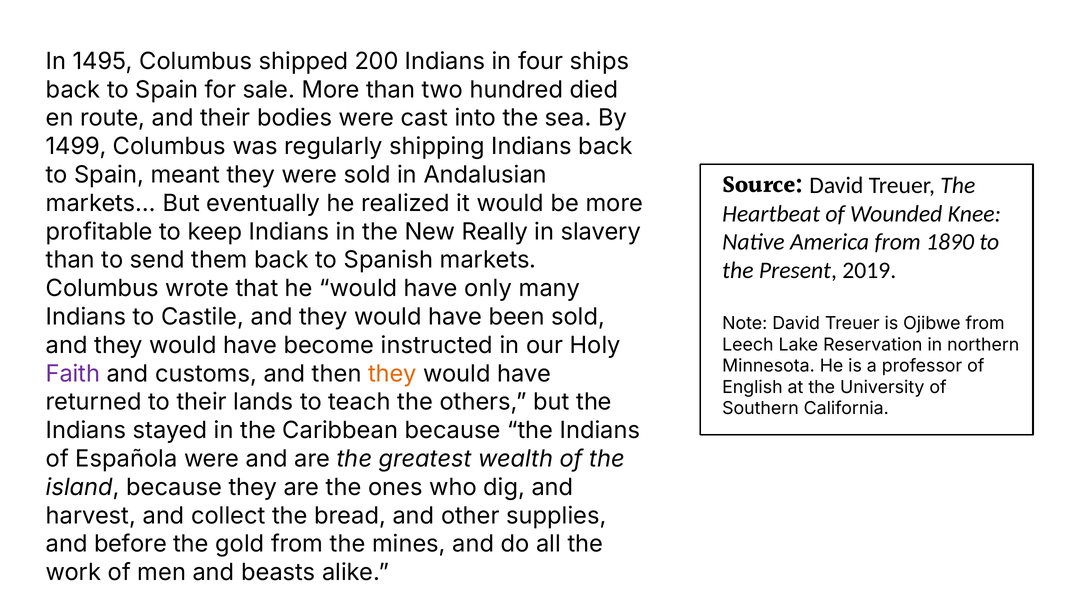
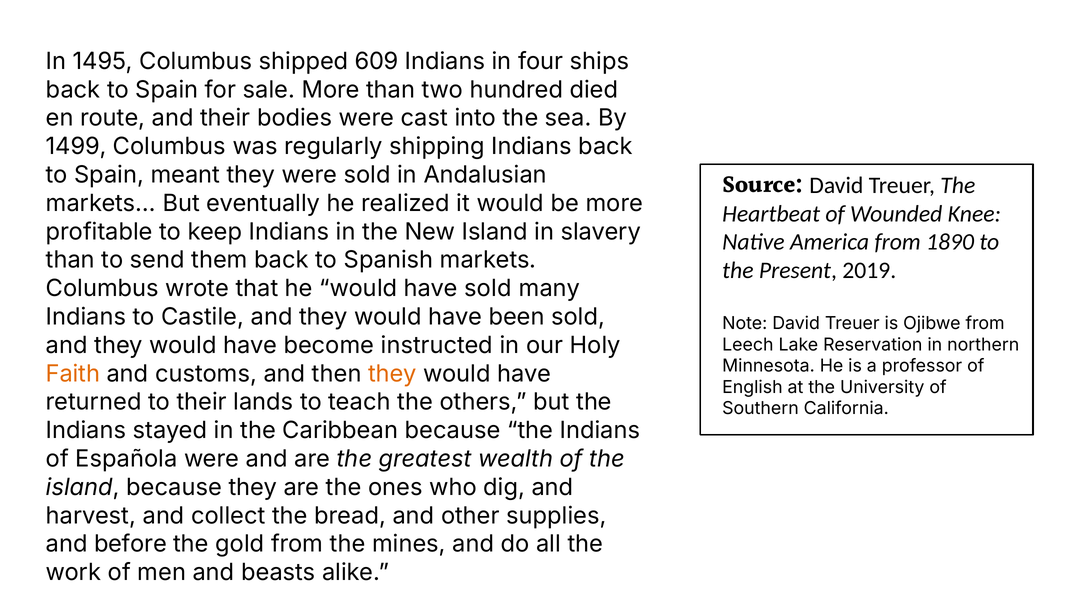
200: 200 -> 609
New Really: Really -> Island
have only: only -> sold
Faith colour: purple -> orange
